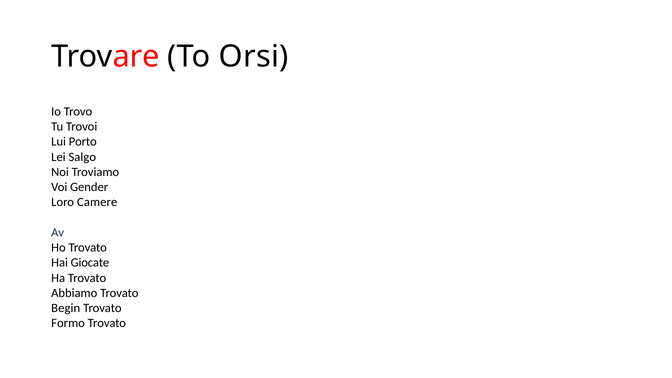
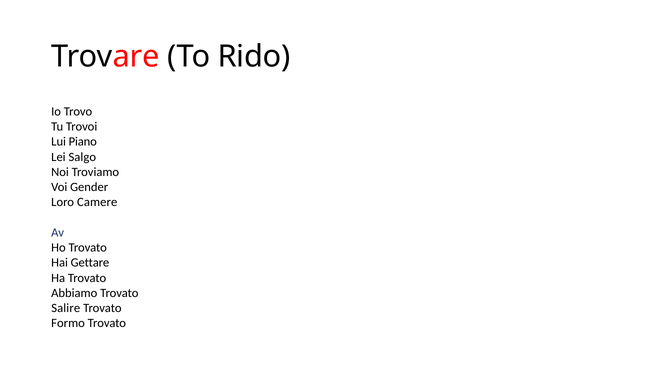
Orsi: Orsi -> Rido
Porto: Porto -> Piano
Giocate: Giocate -> Gettare
Begin: Begin -> Salire
